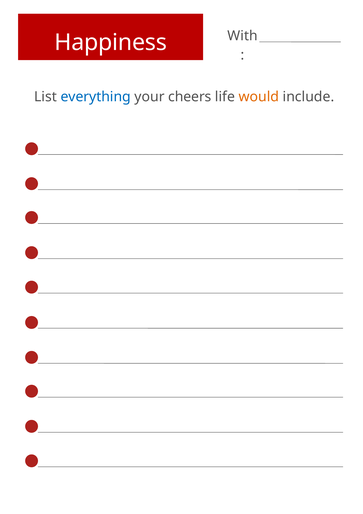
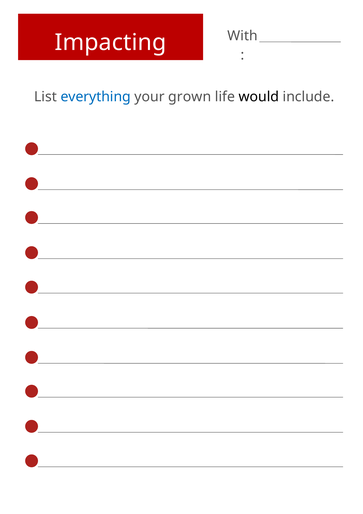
Happiness: Happiness -> Impacting
cheers: cheers -> grown
would colour: orange -> black
